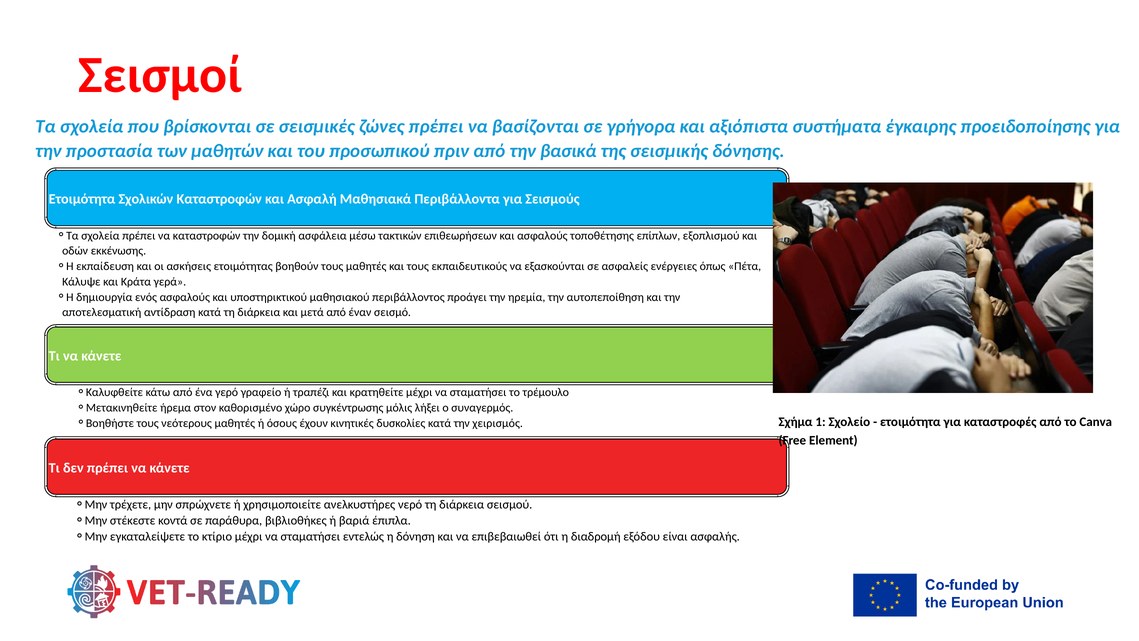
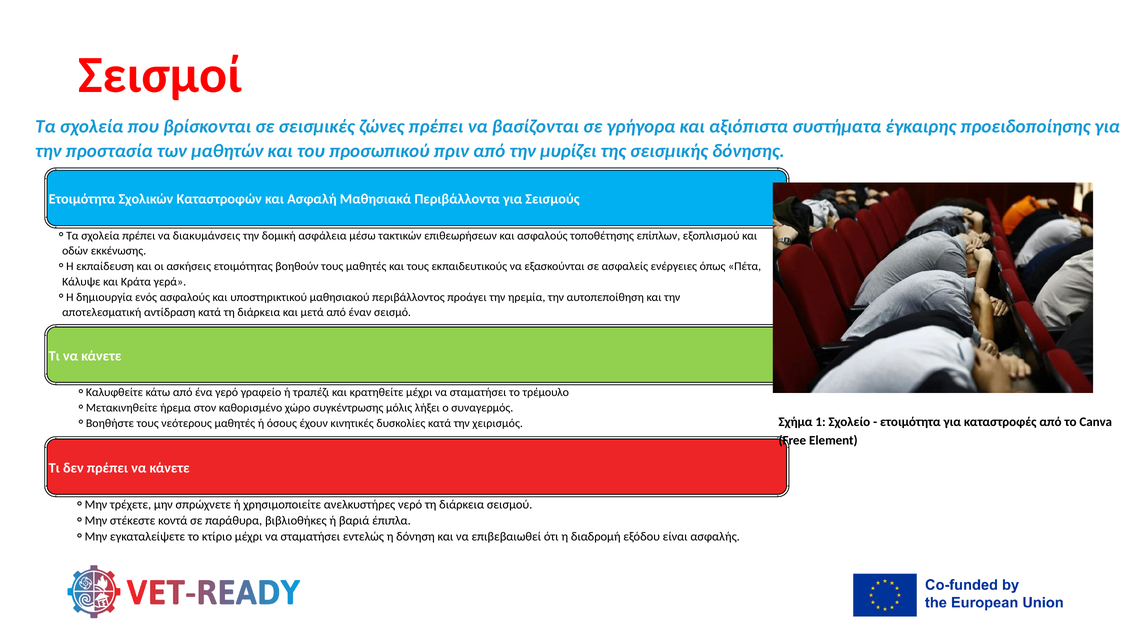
βασικά: βασικά -> μυρίζει
να καταστροφών: καταστροφών -> διακυμάνσεις
